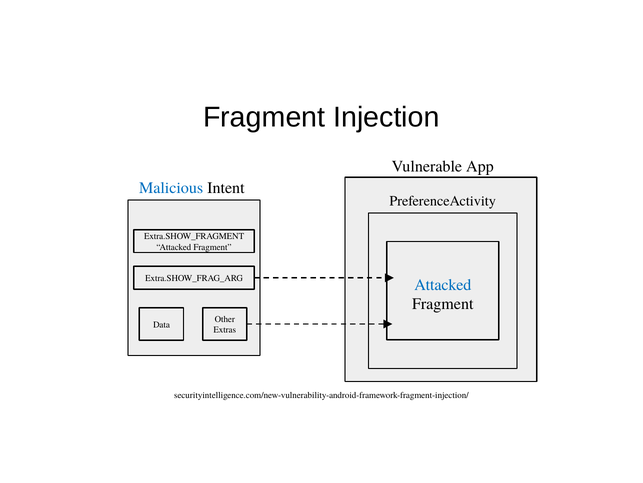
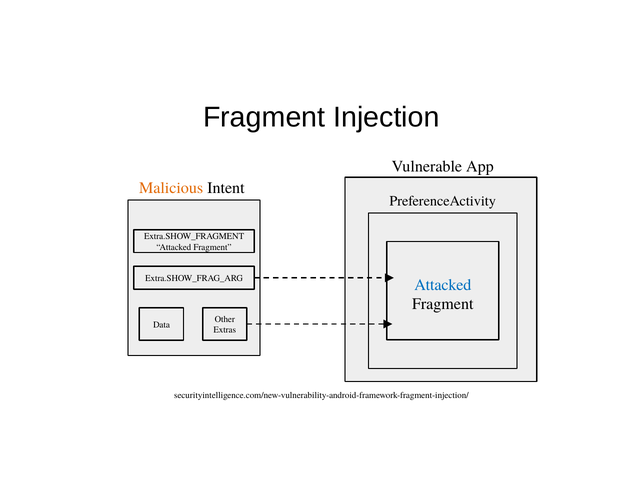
Malicious colour: blue -> orange
